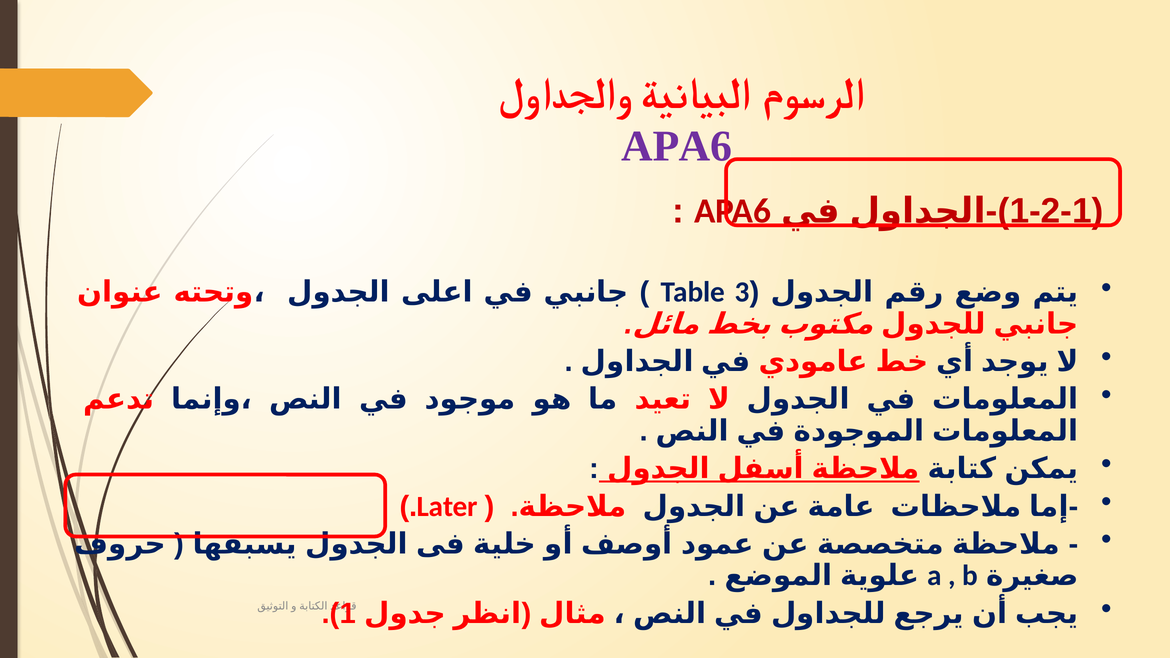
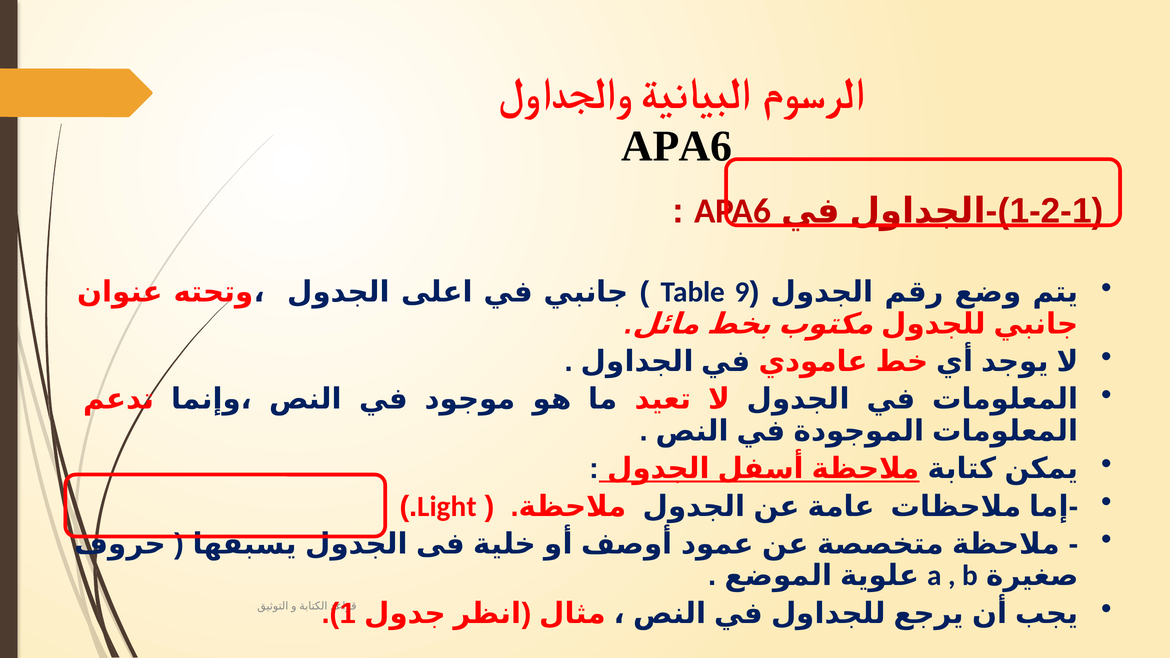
APA6 at (677, 146) colour: purple -> black
3: 3 -> 9
Later: Later -> Light
